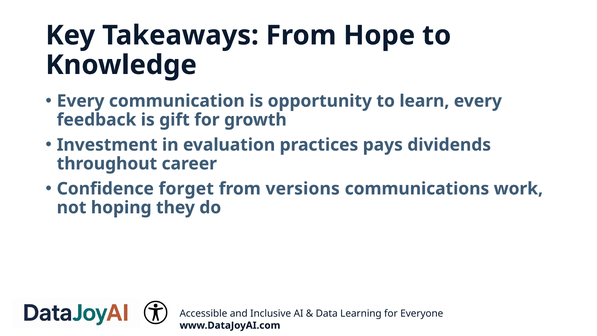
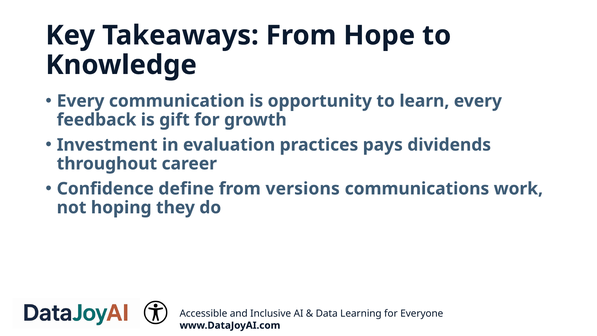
forget: forget -> define
